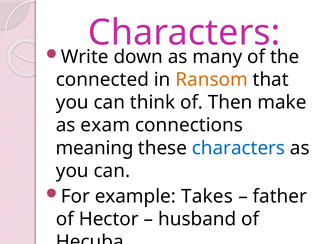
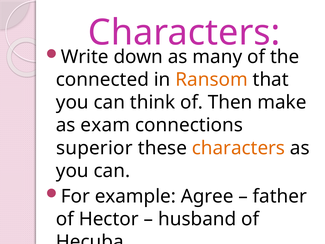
meaning: meaning -> superior
characters at (238, 148) colour: blue -> orange
Takes: Takes -> Agree
